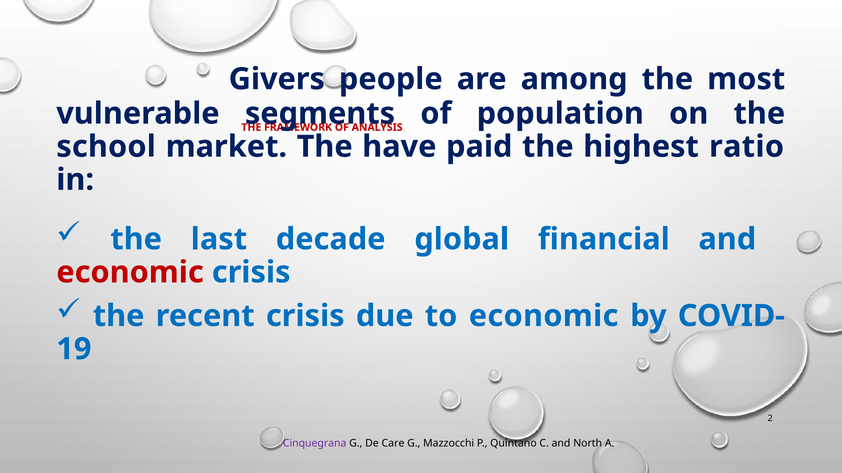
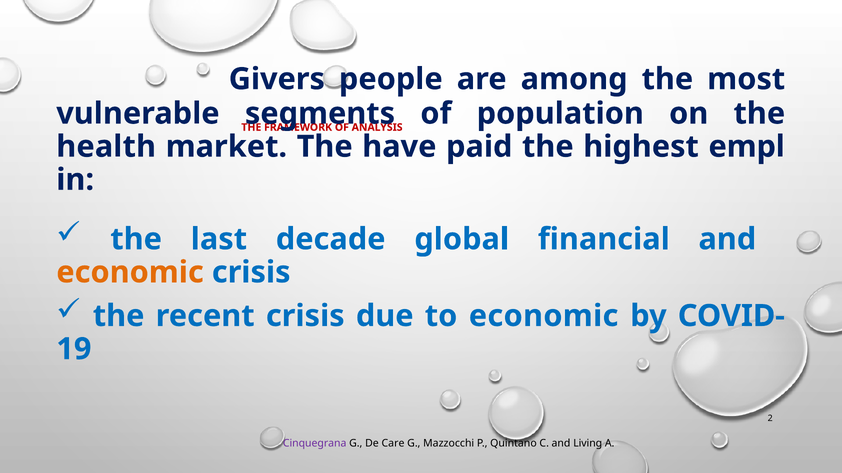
school: school -> health
ratio: ratio -> empl
economic at (130, 273) colour: red -> orange
North: North -> Living
